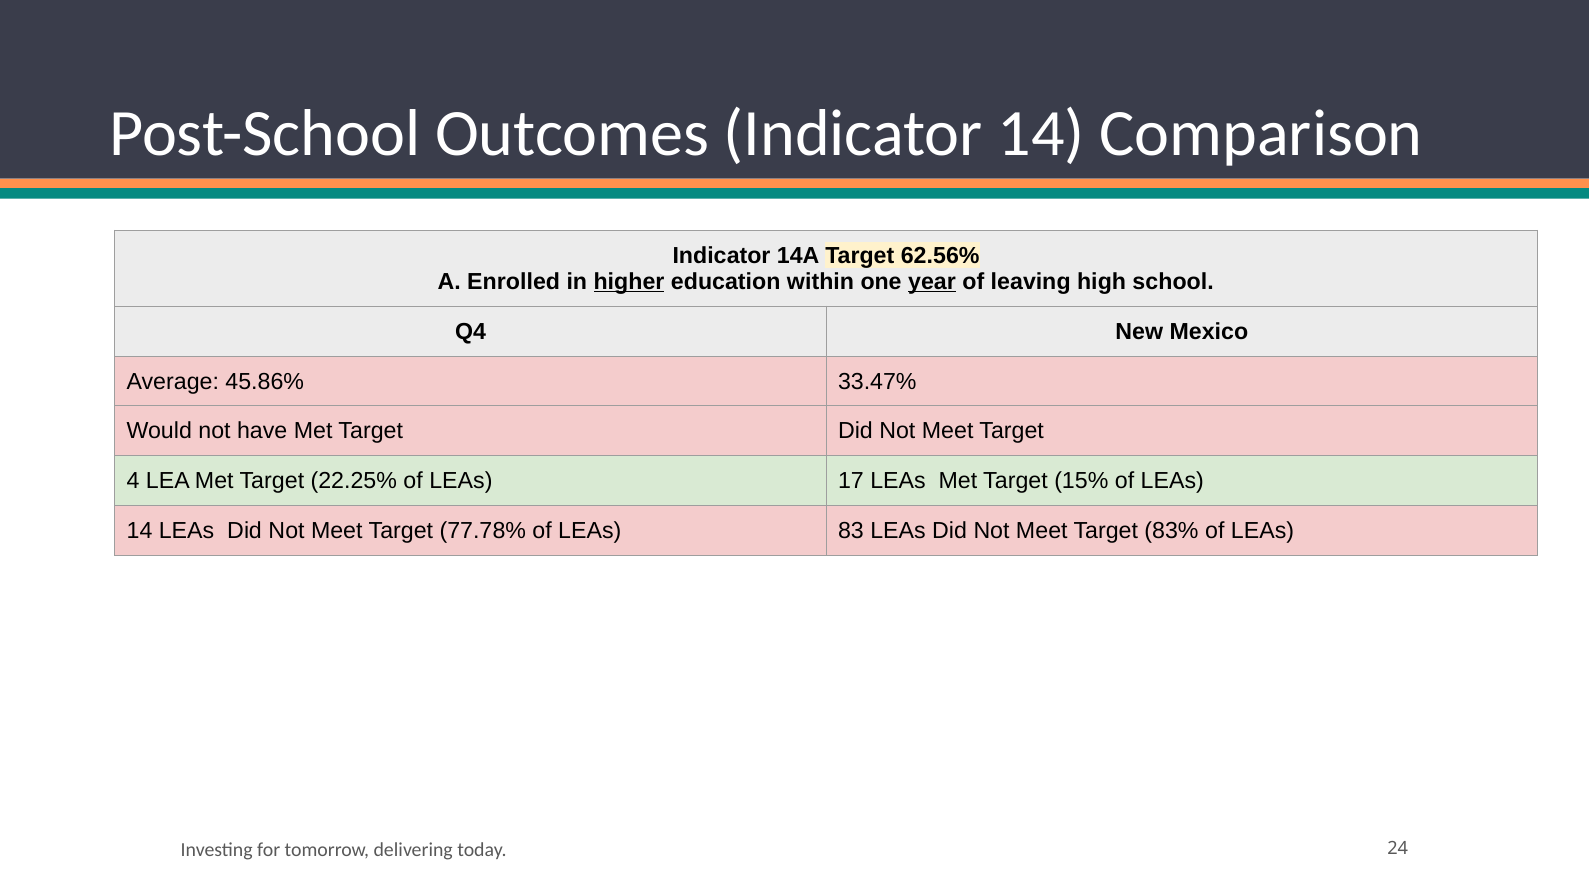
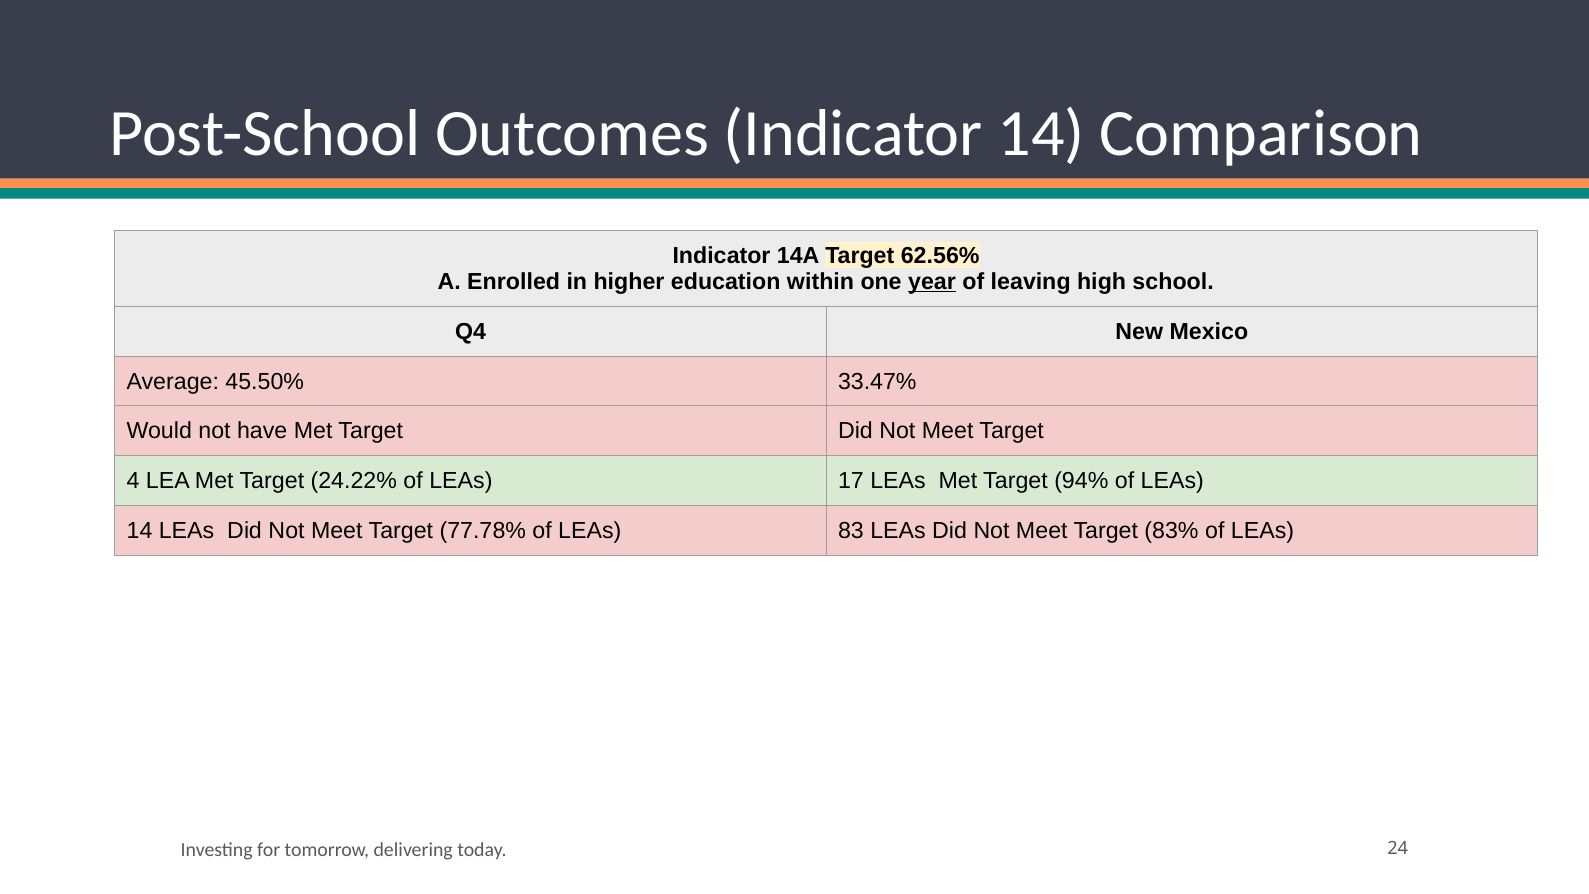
higher underline: present -> none
45.86%: 45.86% -> 45.50%
22.25%: 22.25% -> 24.22%
15%: 15% -> 94%
